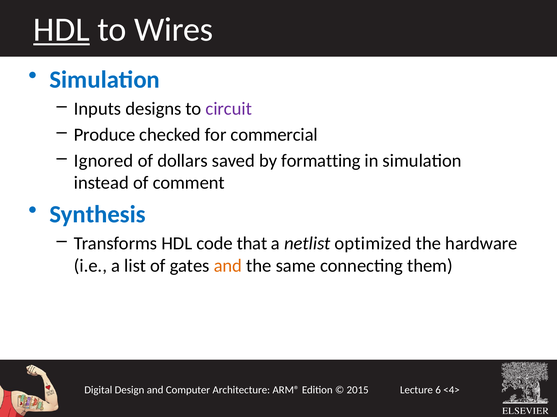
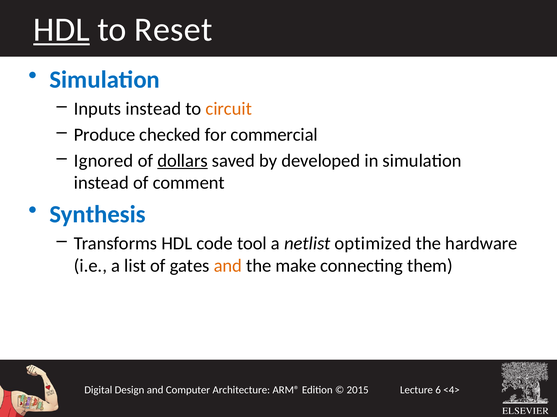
Wires: Wires -> Reset
Inputs designs: designs -> instead
circuit colour: purple -> orange
dollars underline: none -> present
formatting: formatting -> developed
that: that -> tool
same: same -> make
